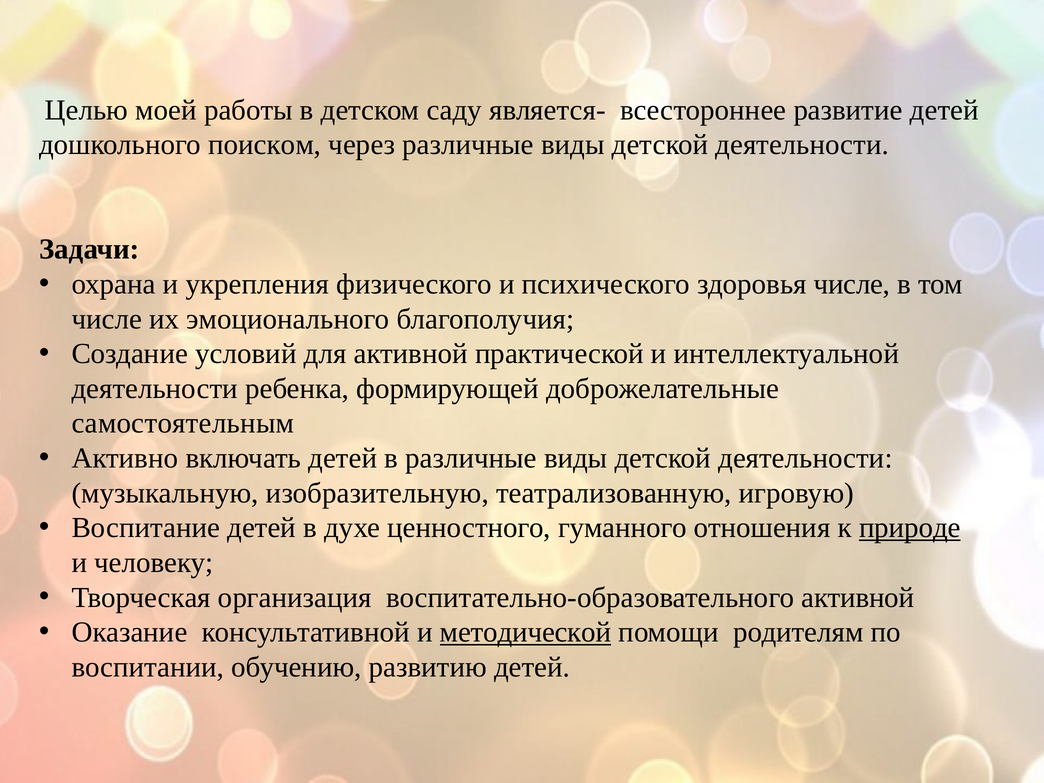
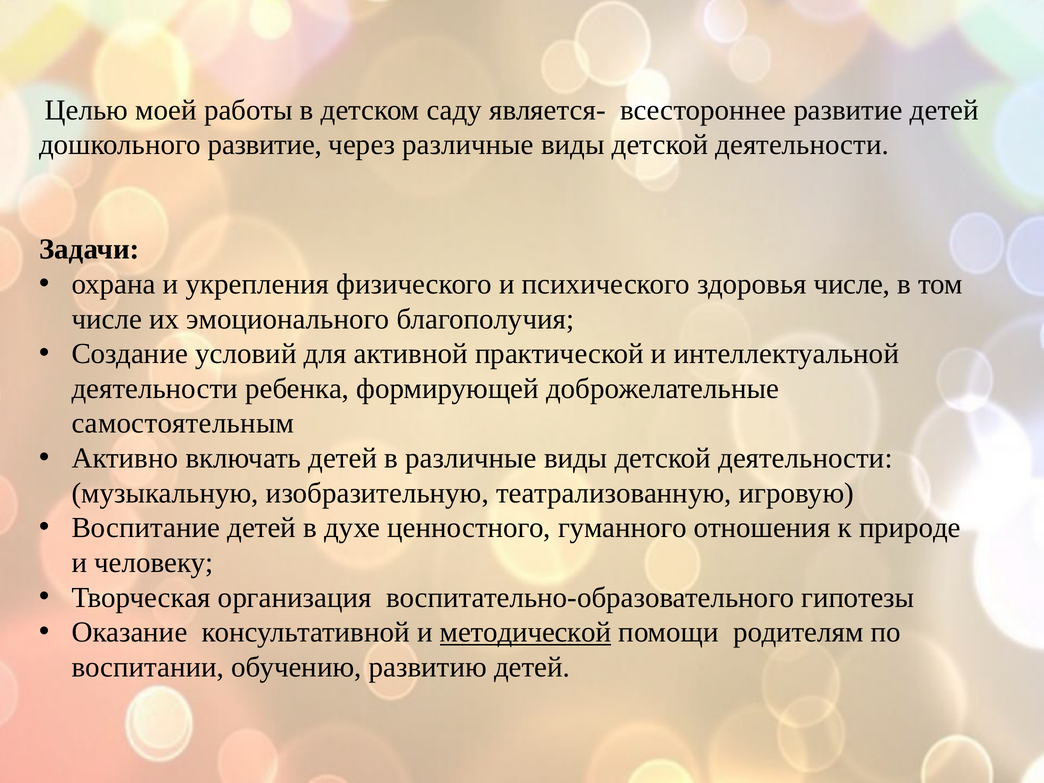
дошкольного поиском: поиском -> развитие
природе underline: present -> none
воспитательно-образовательного активной: активной -> гипотезы
